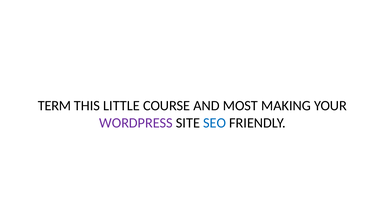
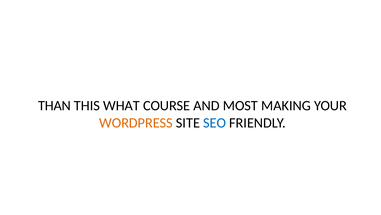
TERM: TERM -> THAN
LITTLE: LITTLE -> WHAT
WORDPRESS colour: purple -> orange
